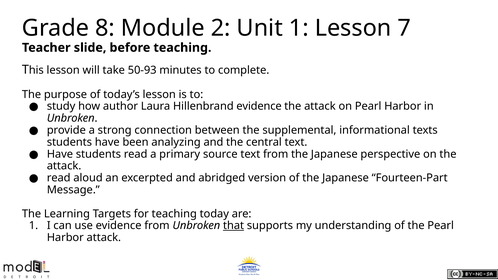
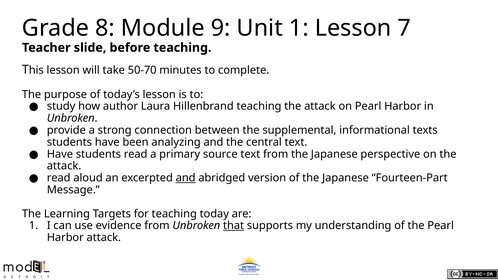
2: 2 -> 9
50-93: 50-93 -> 50-70
Hillenbrand evidence: evidence -> teaching
and at (186, 178) underline: none -> present
